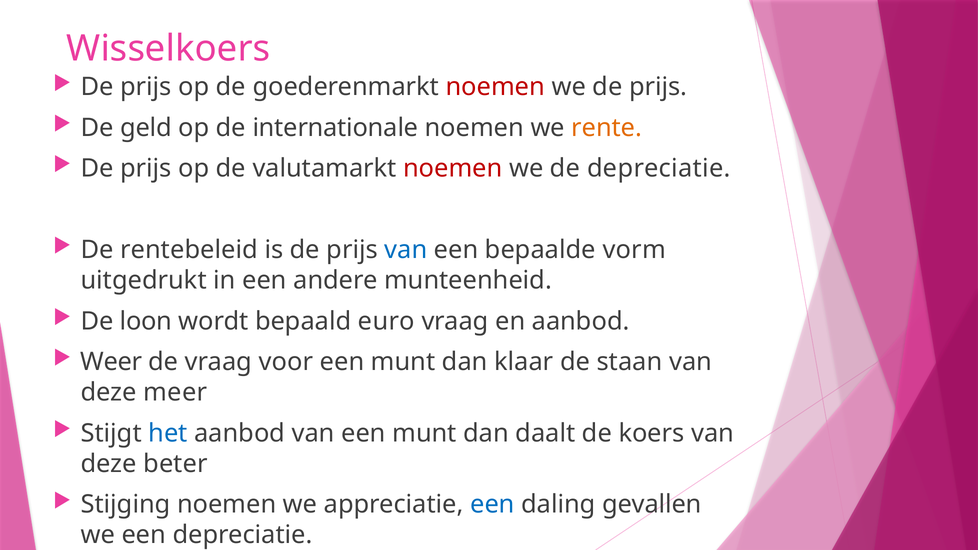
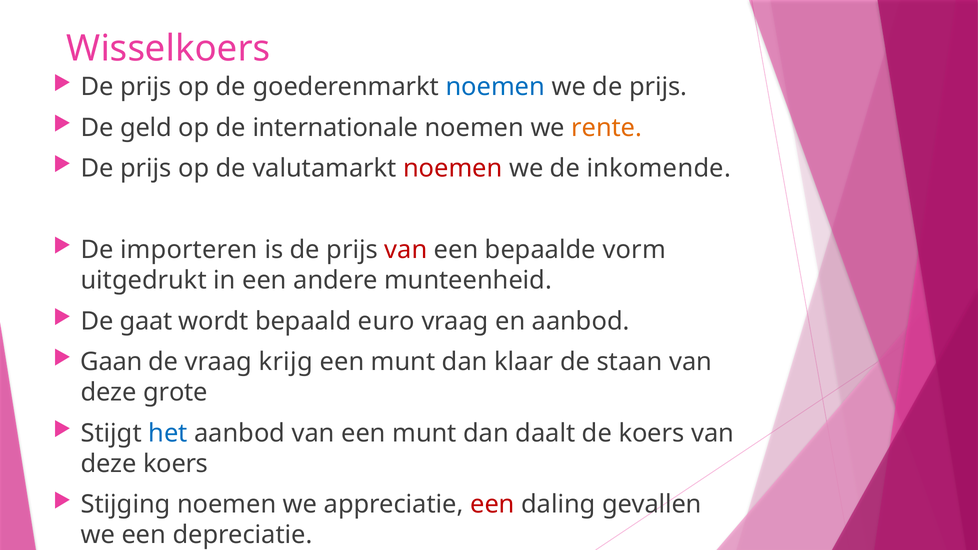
noemen at (495, 87) colour: red -> blue
de depreciatie: depreciatie -> inkomende
rentebeleid: rentebeleid -> importeren
van at (406, 250) colour: blue -> red
loon: loon -> gaat
Weer: Weer -> Gaan
voor: voor -> krijg
meer: meer -> grote
deze beter: beter -> koers
een at (492, 505) colour: blue -> red
